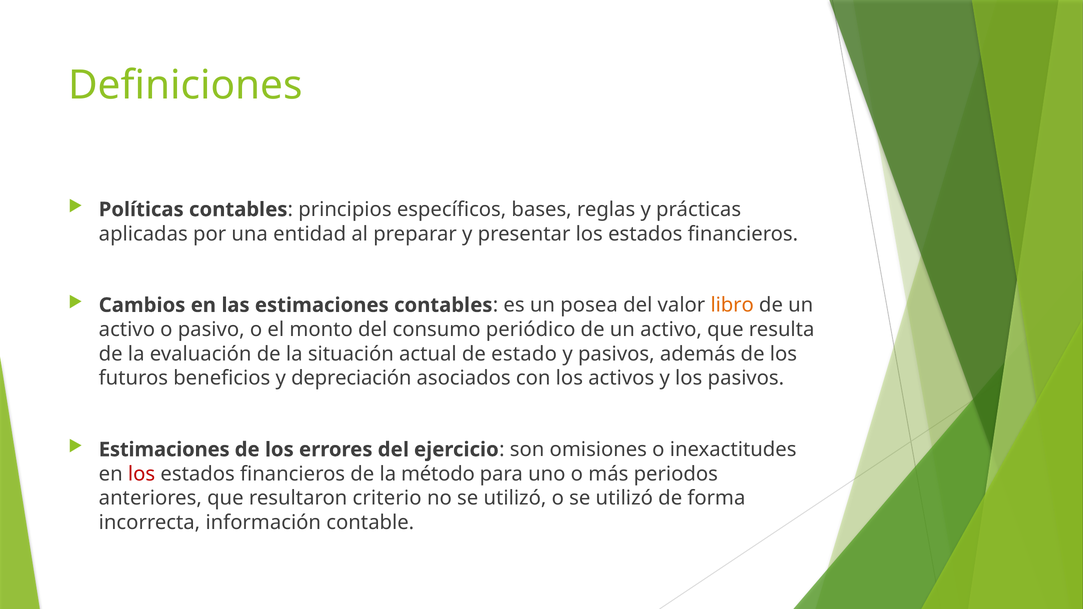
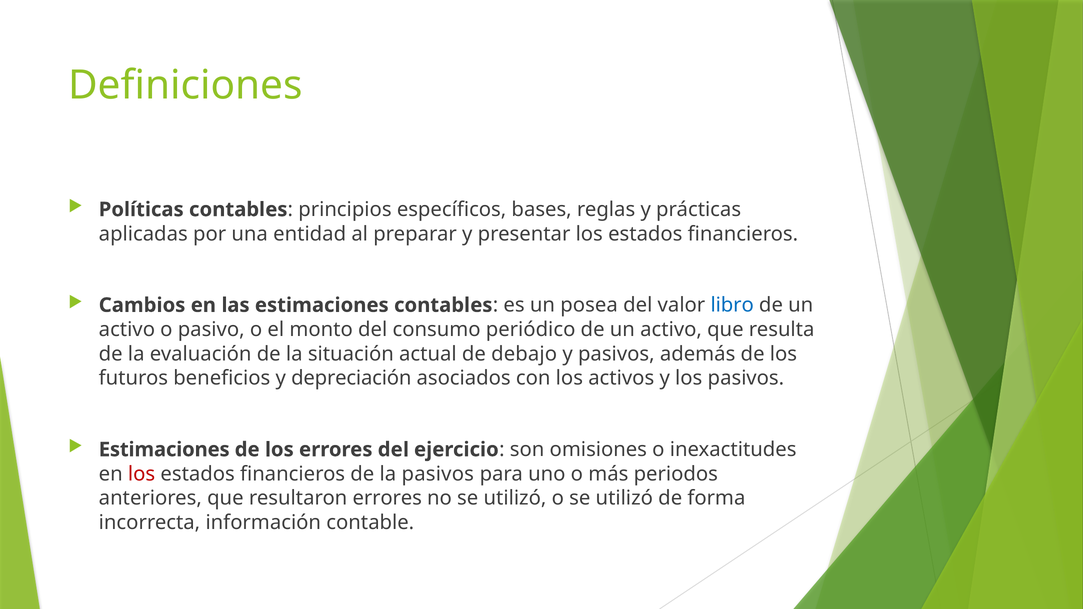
libro colour: orange -> blue
estado: estado -> debajo
la método: método -> pasivos
resultaron criterio: criterio -> errores
